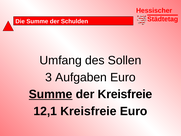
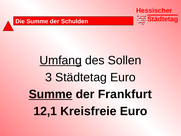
Umfang underline: none -> present
3 Aufgaben: Aufgaben -> Städtetag
der Kreisfreie: Kreisfreie -> Frankfurt
